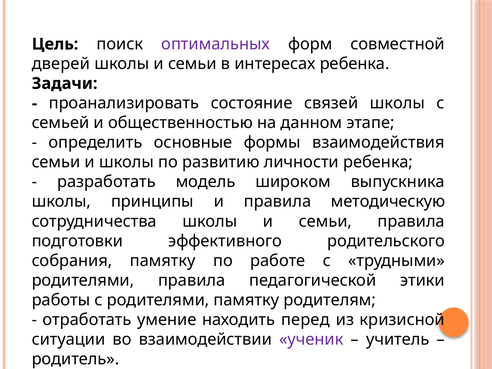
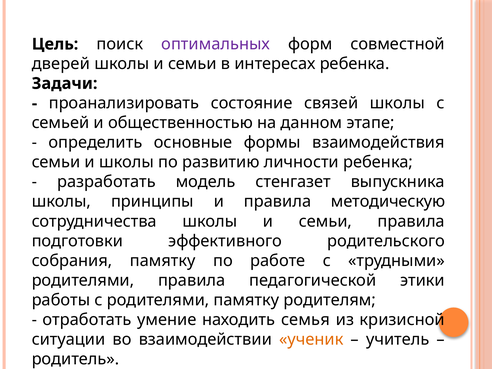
широком: широком -> стенгазет
перед: перед -> семья
ученик colour: purple -> orange
